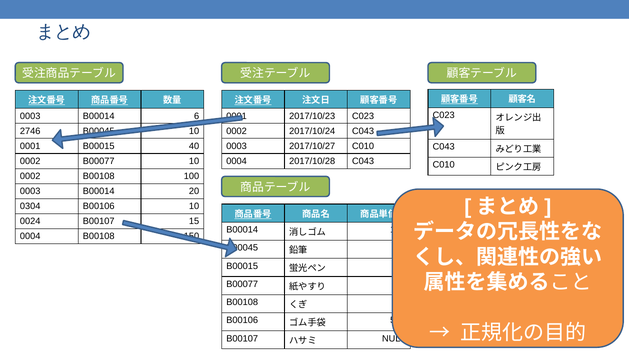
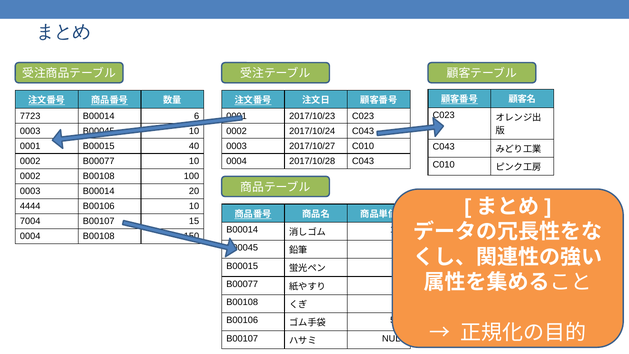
0003 at (30, 116): 0003 -> 7723
2746 at (30, 131): 2746 -> 0003
0304: 0304 -> 4444
0024: 0024 -> 7004
